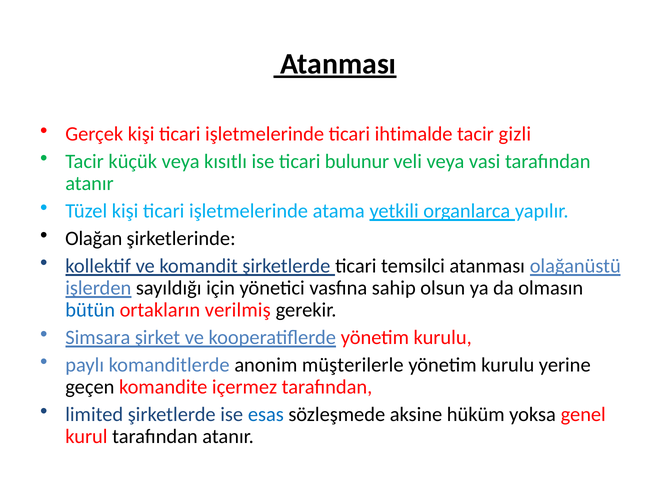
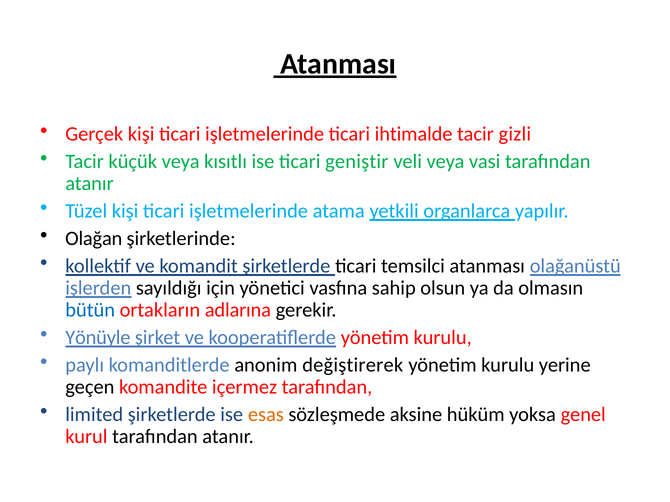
bulunur: bulunur -> geniştir
verilmiş: verilmiş -> adlarına
Simsara: Simsara -> Yönüyle
müşterilerle: müşterilerle -> değiştirerek
esas colour: blue -> orange
